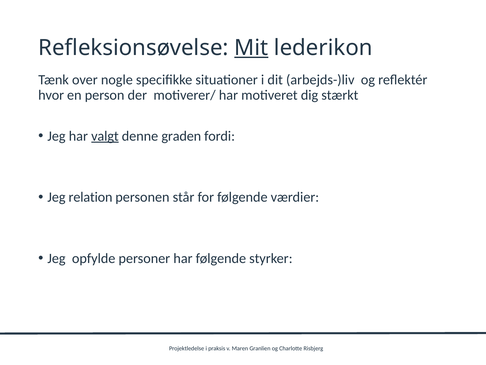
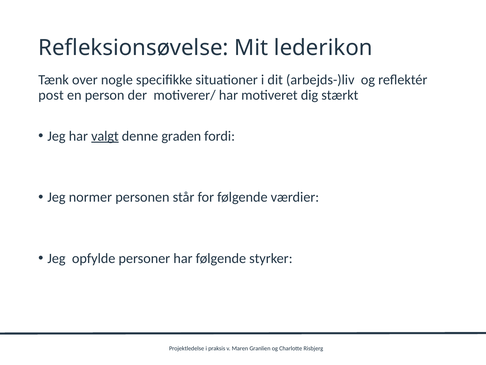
Mit underline: present -> none
hvor: hvor -> post
relation: relation -> normer
